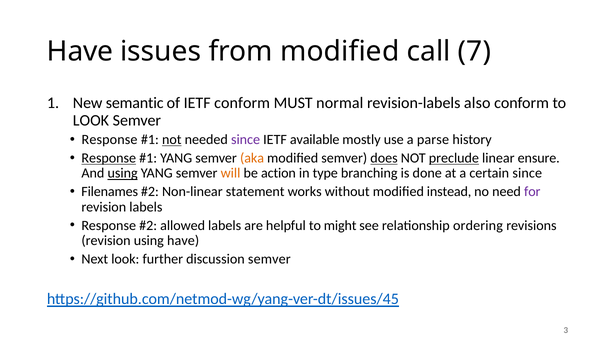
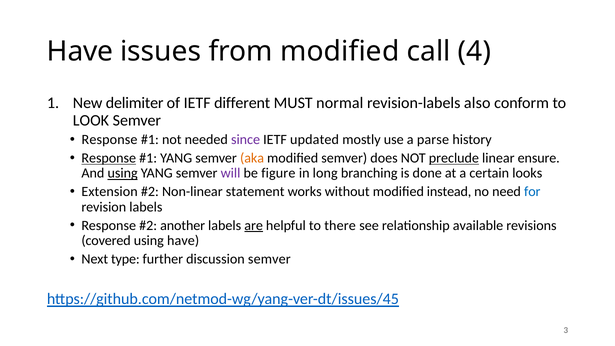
7: 7 -> 4
semantic: semantic -> delimiter
IETF conform: conform -> different
not at (172, 140) underline: present -> none
available: available -> updated
does underline: present -> none
will colour: orange -> purple
action: action -> figure
type: type -> long
certain since: since -> looks
Filenames: Filenames -> Extension
for colour: purple -> blue
allowed: allowed -> another
are underline: none -> present
might: might -> there
ordering: ordering -> available
revision at (106, 241): revision -> covered
Next look: look -> type
